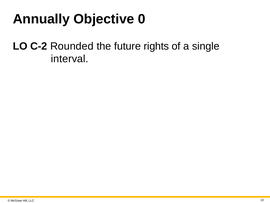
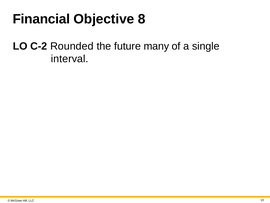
Annually: Annually -> Financial
0: 0 -> 8
rights: rights -> many
